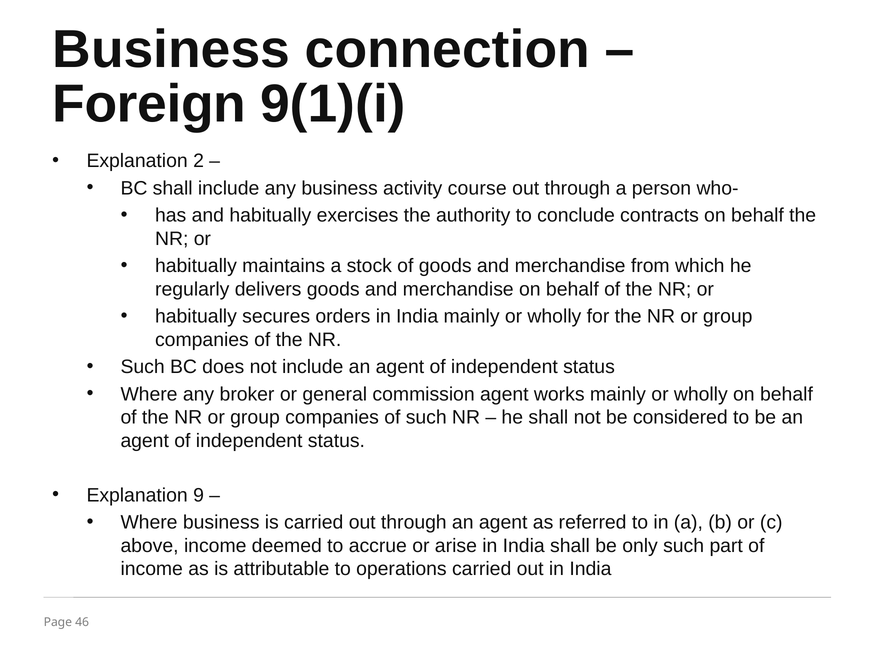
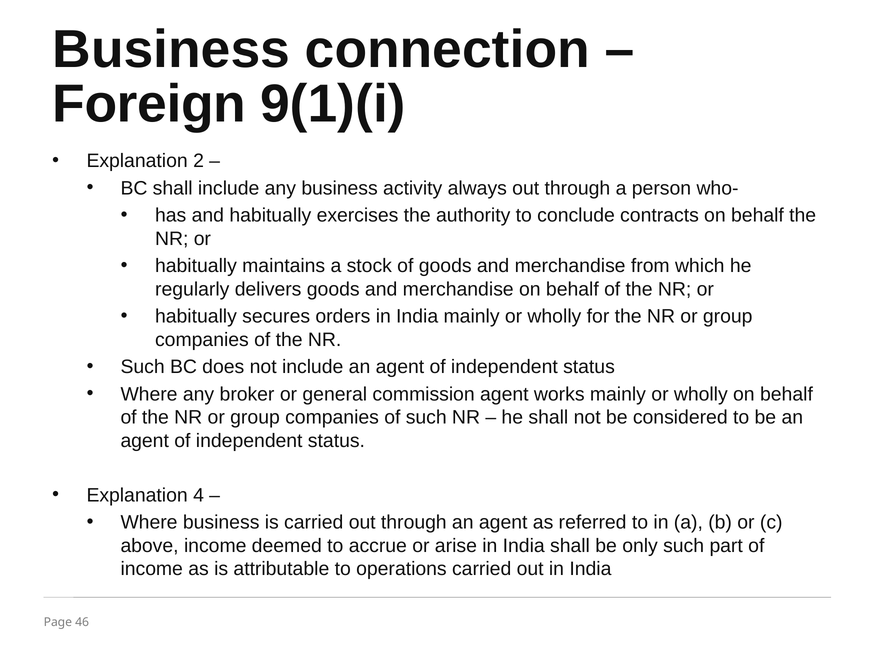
course: course -> always
9: 9 -> 4
